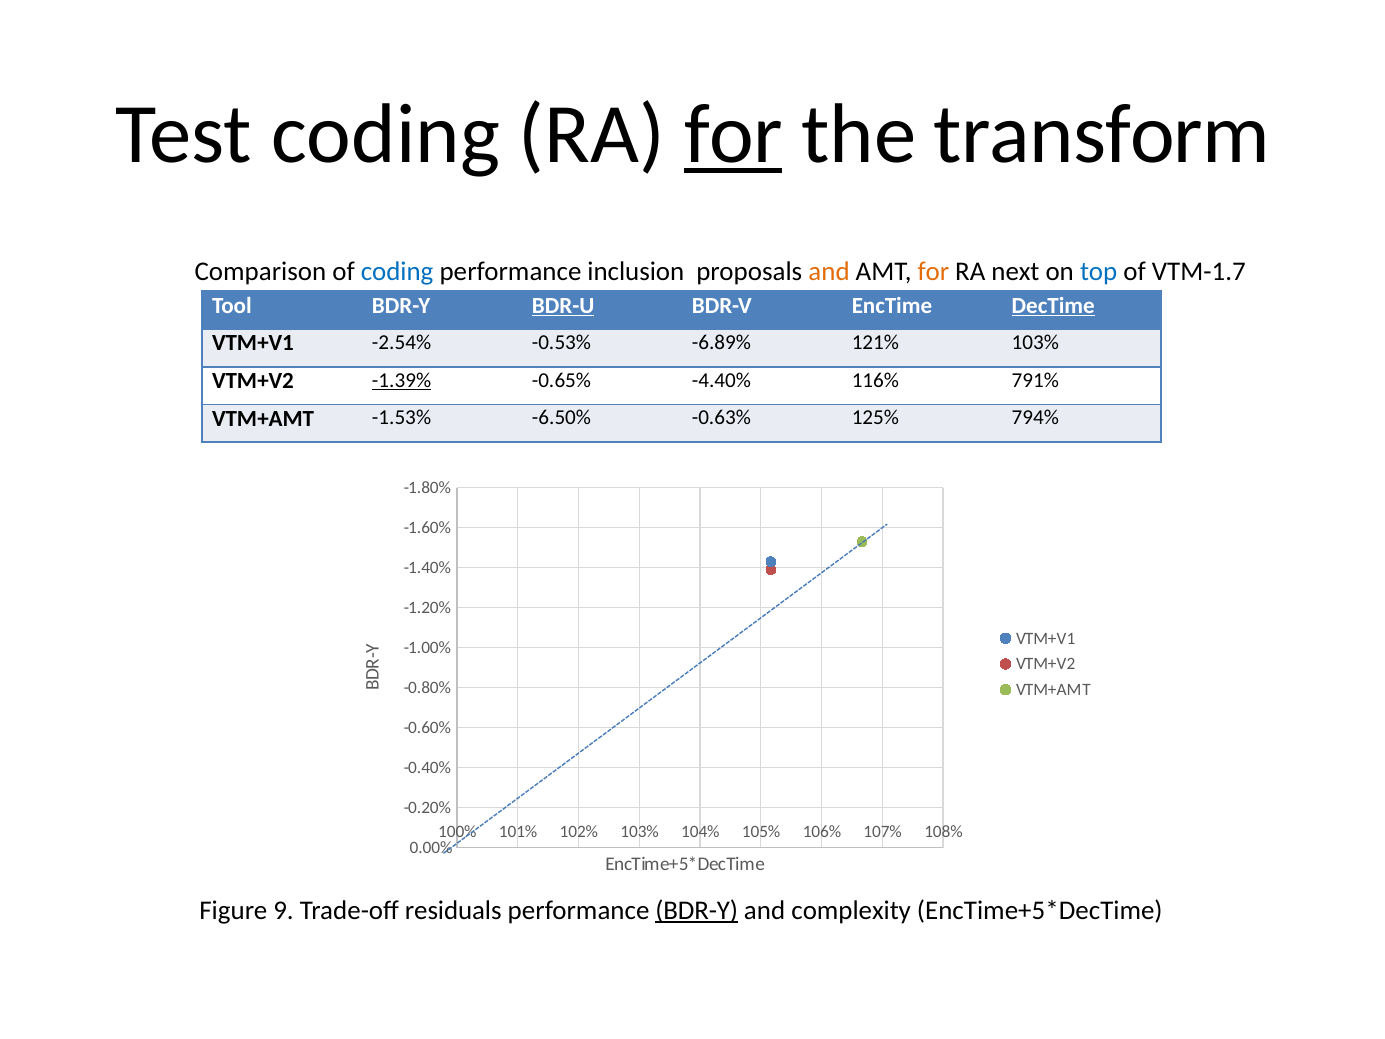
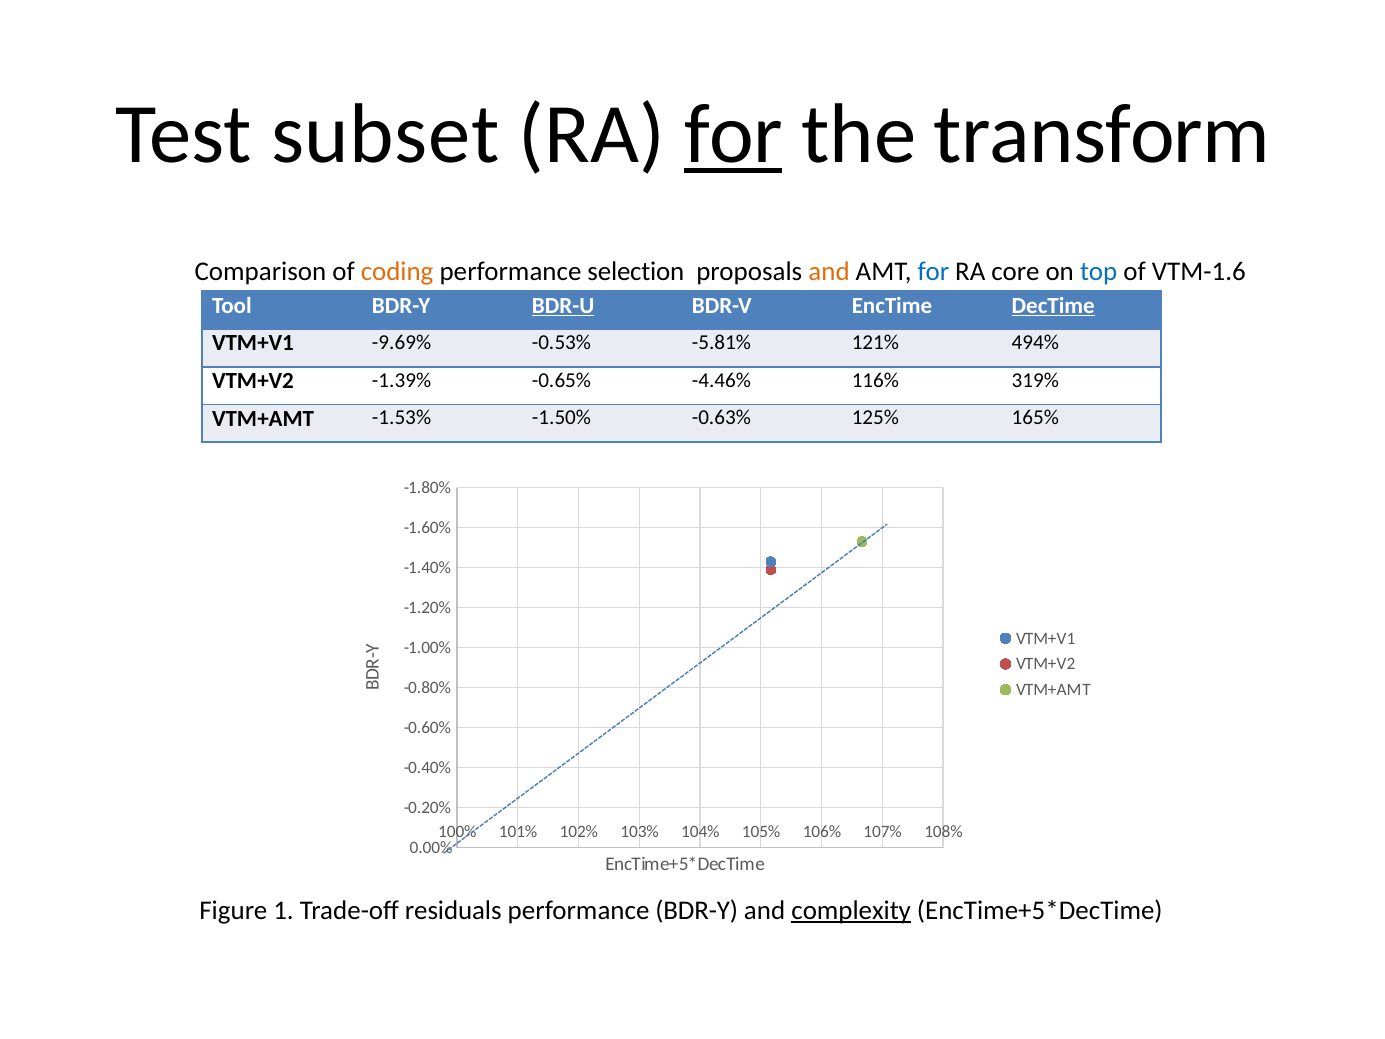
Test coding: coding -> subset
coding at (397, 272) colour: blue -> orange
inclusion: inclusion -> selection
for at (933, 272) colour: orange -> blue
next: next -> core
VTM-1.7: VTM-1.7 -> VTM-1.6
-2.54%: -2.54% -> -9.69%
-6.89%: -6.89% -> -5.81%
121% 103%: 103% -> 494%
-1.39% underline: present -> none
-4.40%: -4.40% -> -4.46%
791%: 791% -> 319%
-6.50%: -6.50% -> -1.50%
794%: 794% -> 165%
9: 9 -> 1
BDR-Y at (697, 911) underline: present -> none
complexity underline: none -> present
